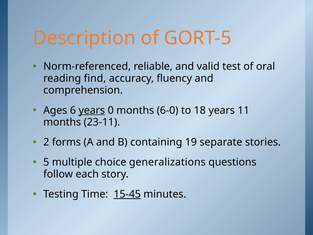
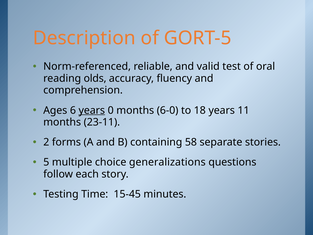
find: find -> olds
19: 19 -> 58
15-45 underline: present -> none
